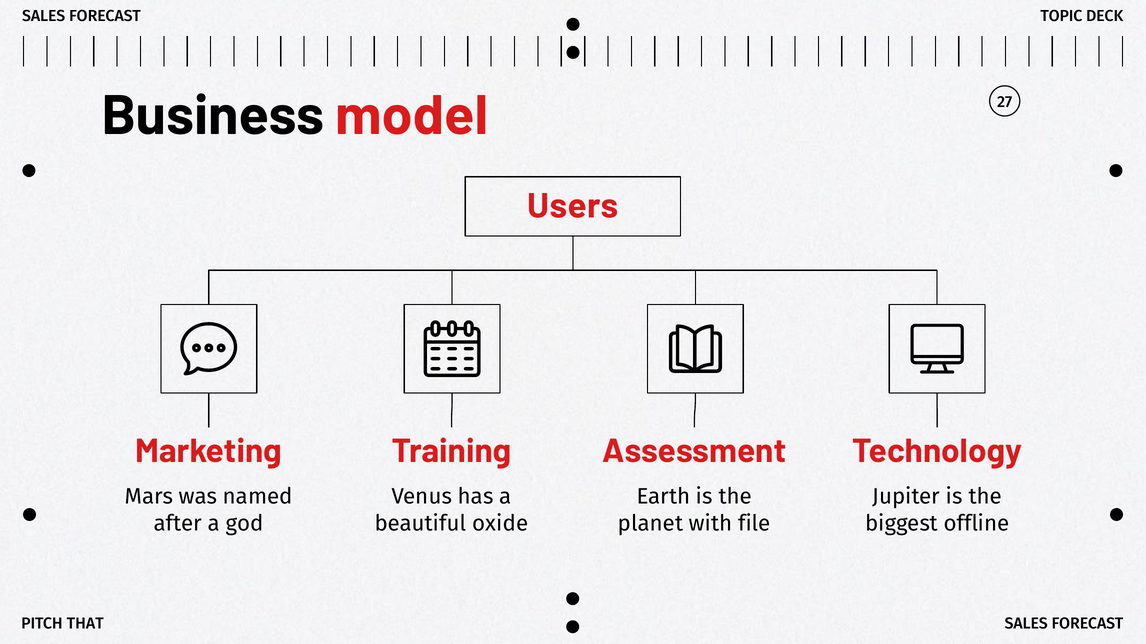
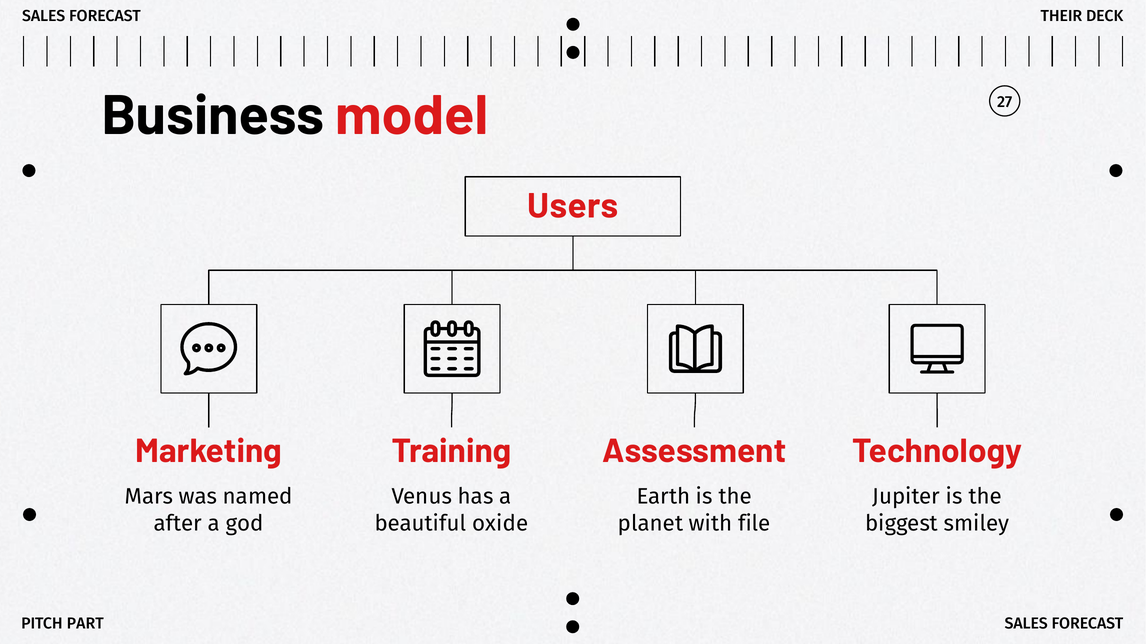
TOPIC: TOPIC -> THEIR
offline: offline -> smiley
THAT: THAT -> PART
